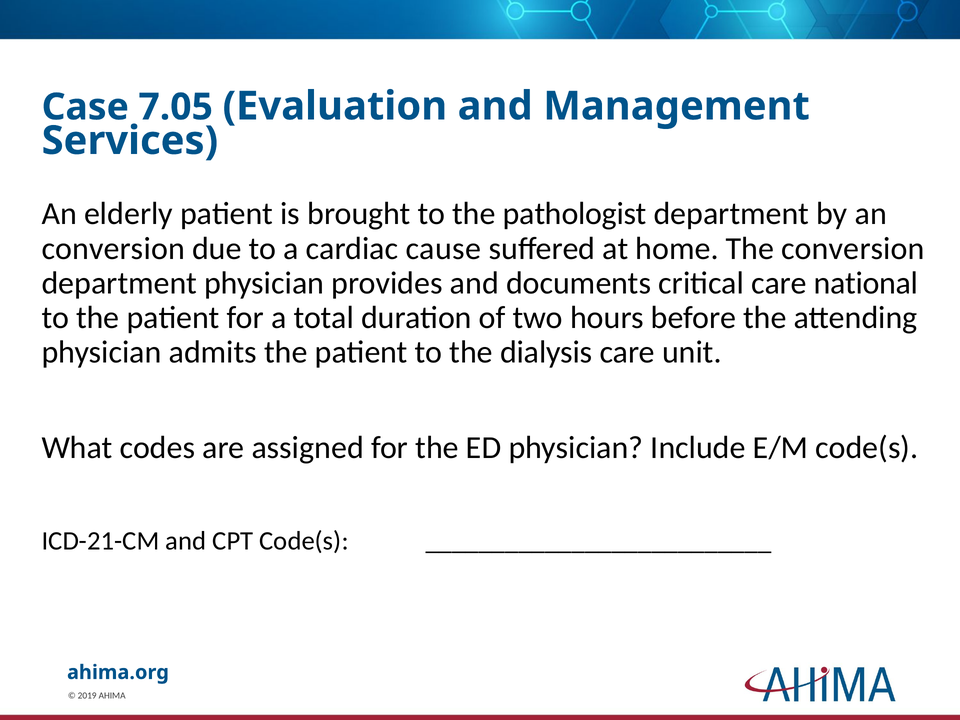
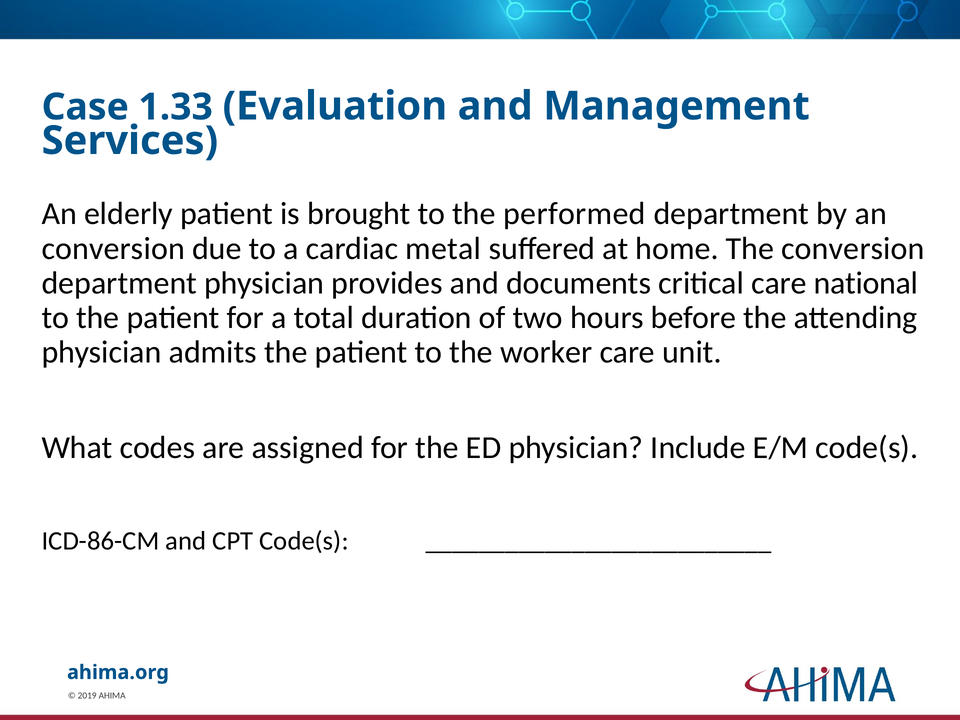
7.05: 7.05 -> 1.33
pathologist: pathologist -> performed
cause: cause -> metal
dialysis: dialysis -> worker
ICD-21-CM: ICD-21-CM -> ICD-86-CM
